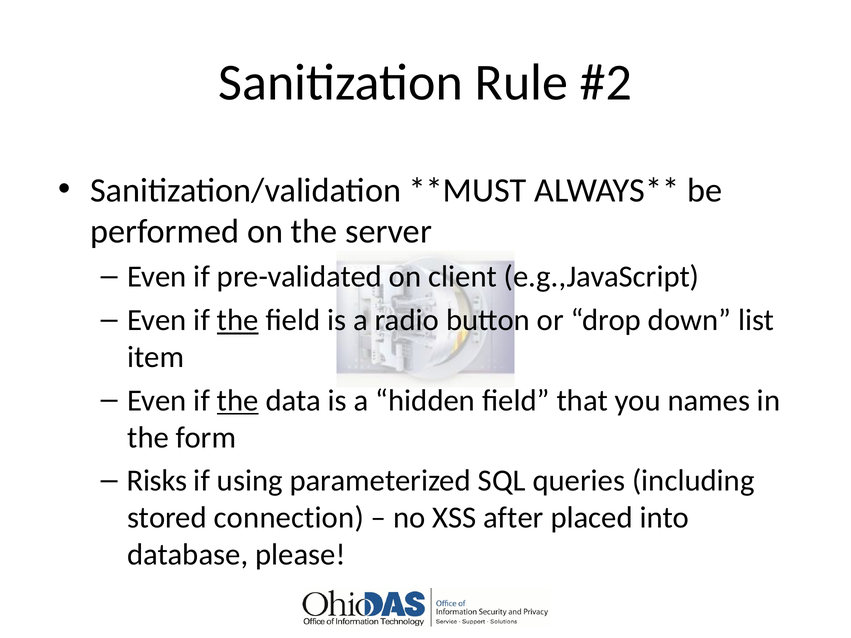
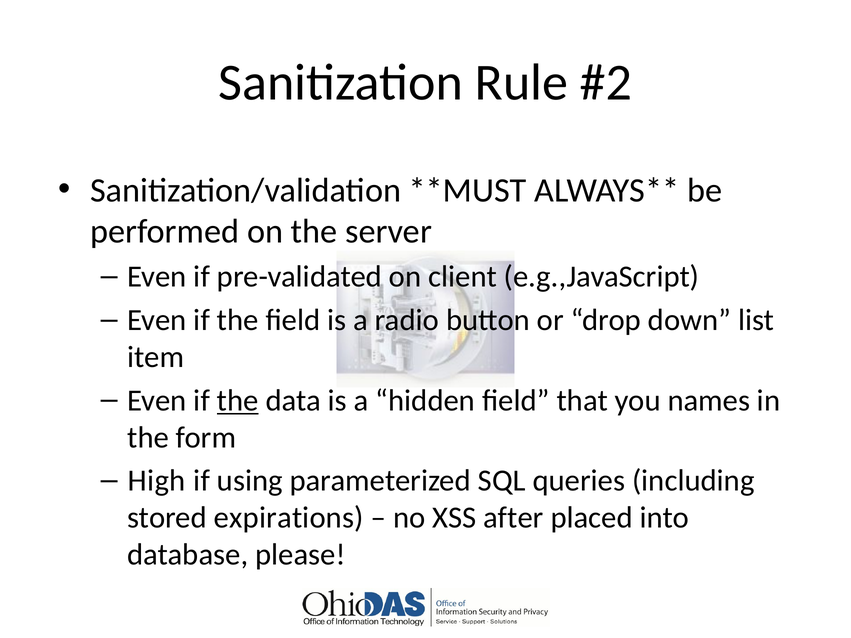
the at (238, 320) underline: present -> none
Risks: Risks -> High
connection: connection -> expirations
